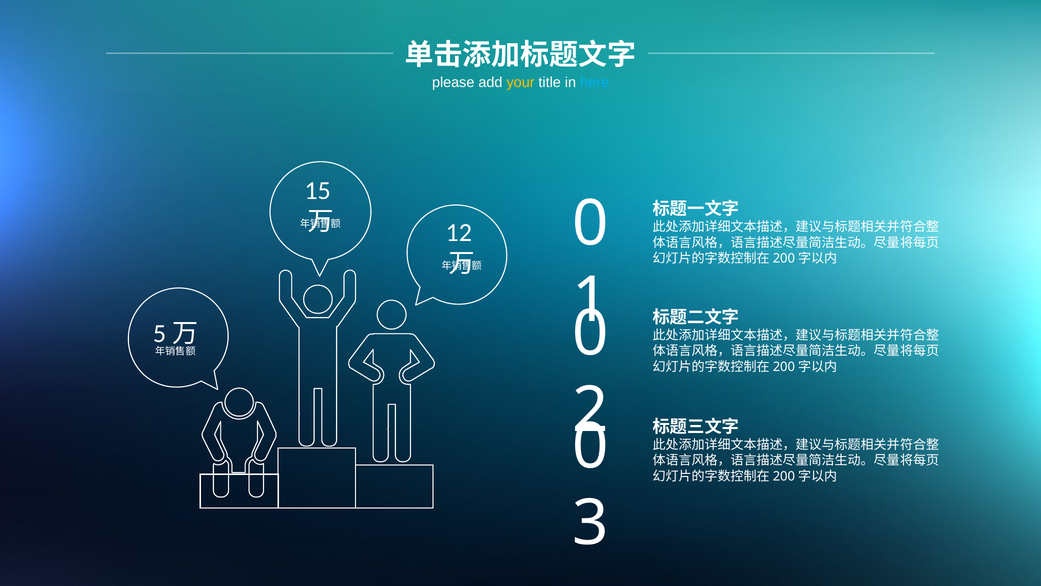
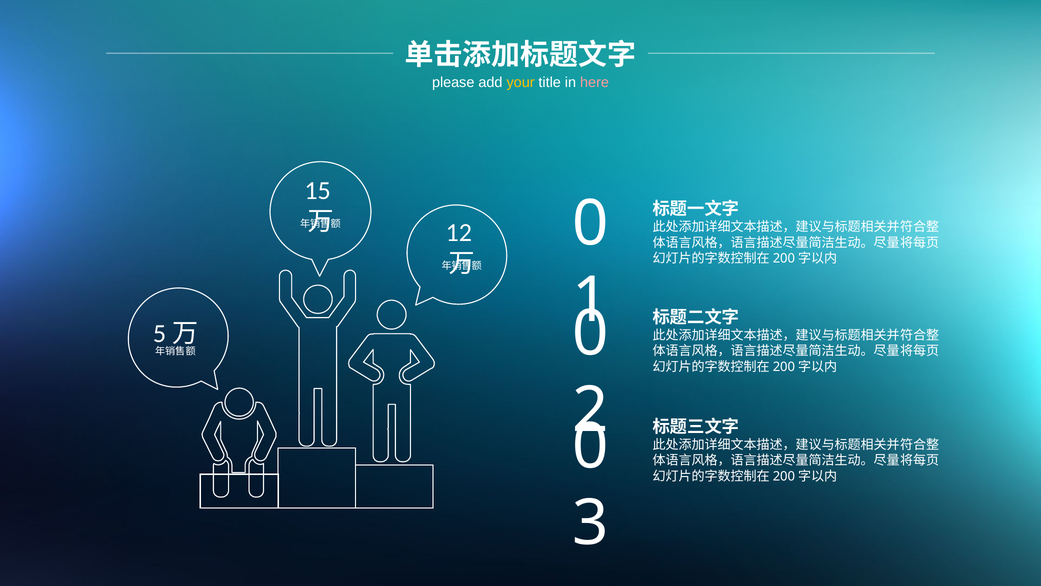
here colour: light blue -> pink
